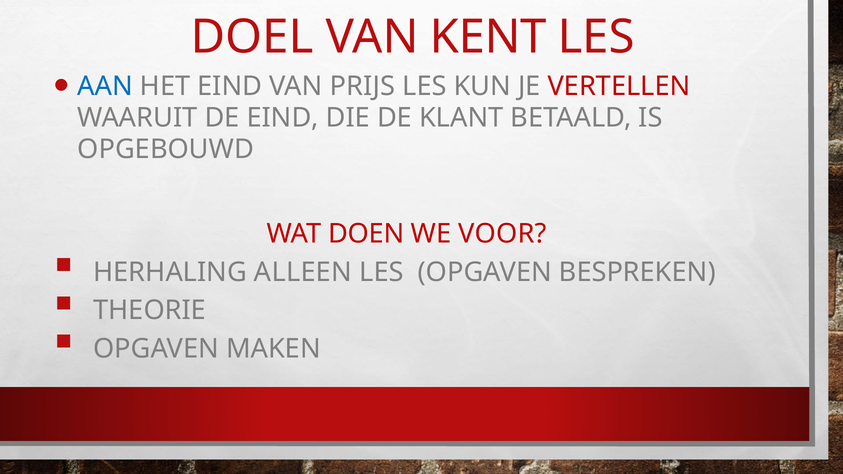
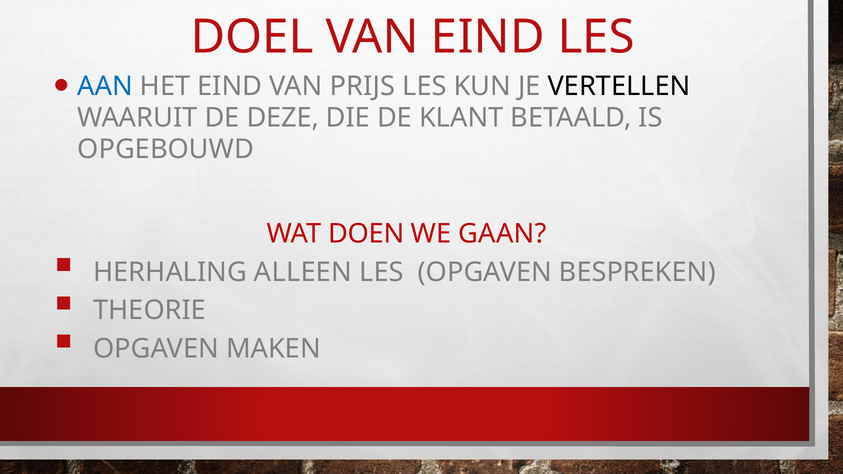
VAN KENT: KENT -> EIND
VERTELLEN colour: red -> black
DE EIND: EIND -> DEZE
VOOR: VOOR -> GAAN
